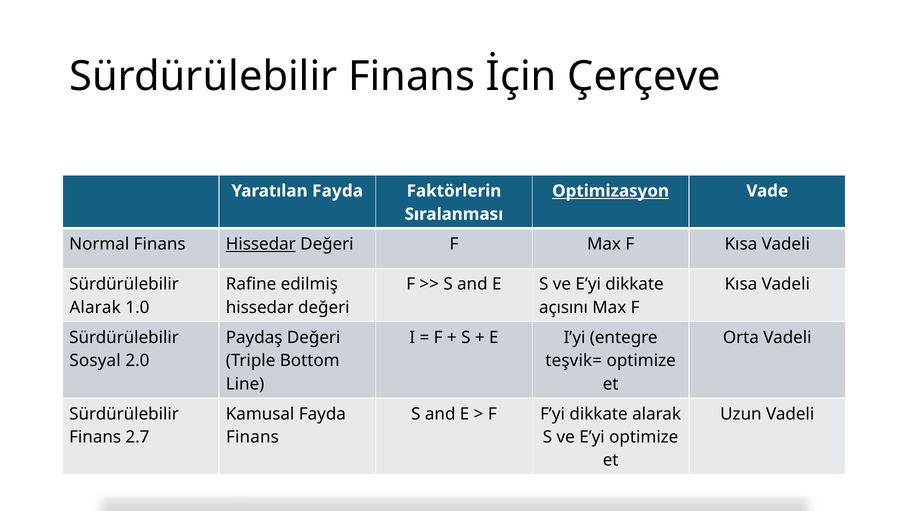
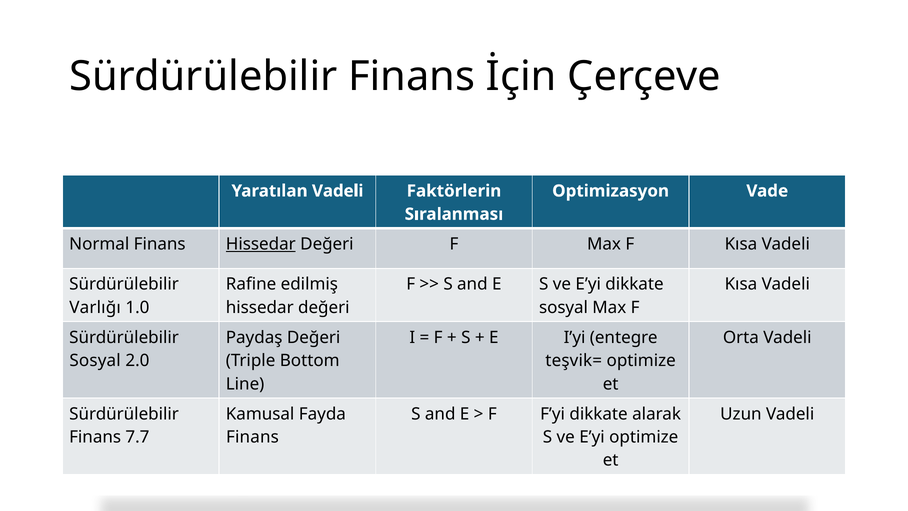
Yaratılan Fayda: Fayda -> Vadeli
Optimizasyon underline: present -> none
Alarak at (95, 307): Alarak -> Varlığı
açısını at (564, 307): açısını -> sosyal
2.7: 2.7 -> 7.7
